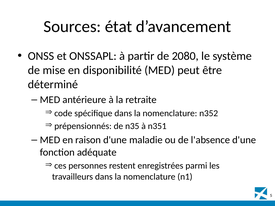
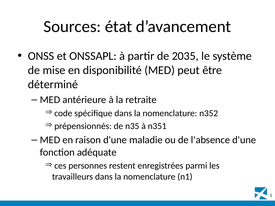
2080: 2080 -> 2035
